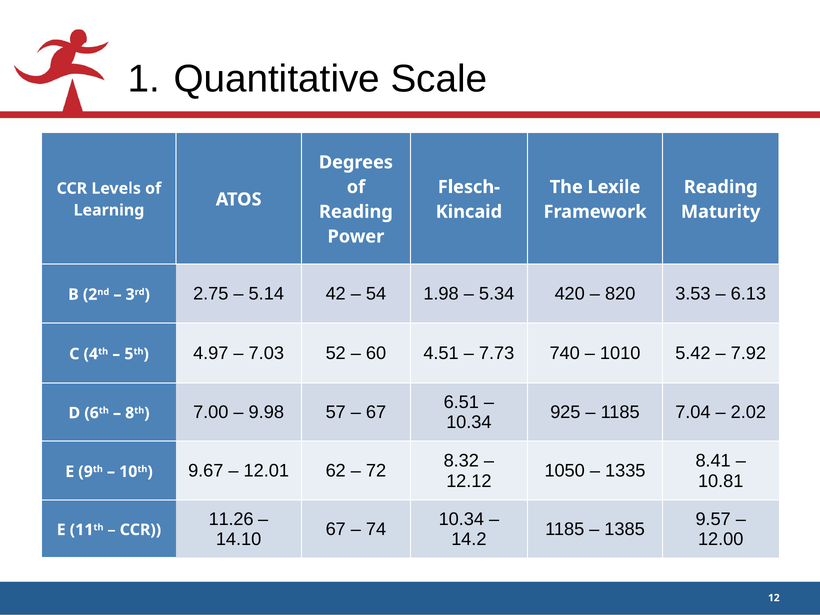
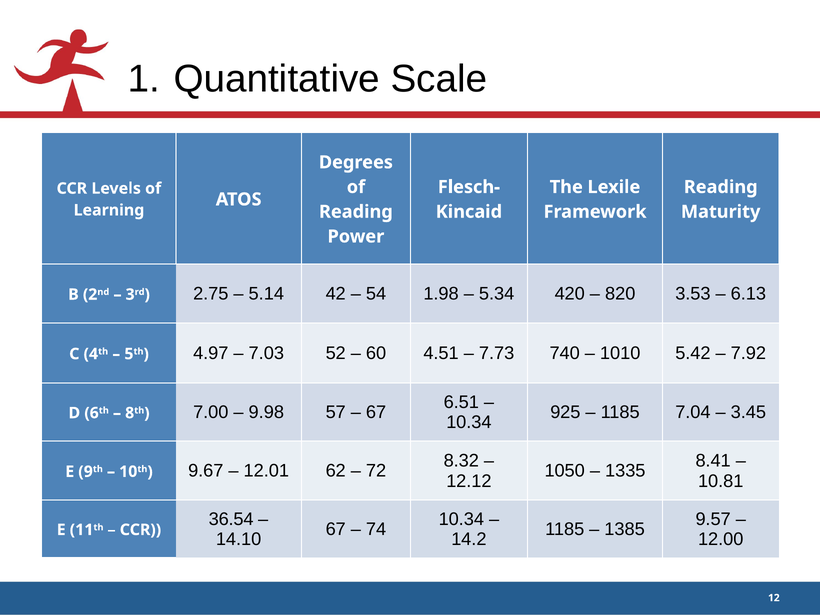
2.02: 2.02 -> 3.45
11.26: 11.26 -> 36.54
